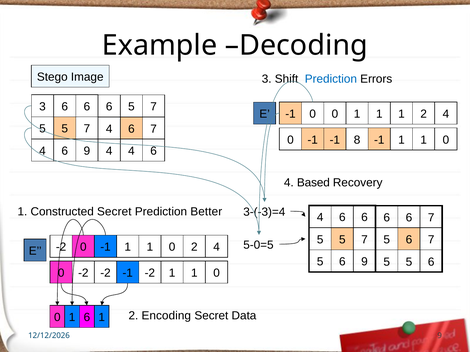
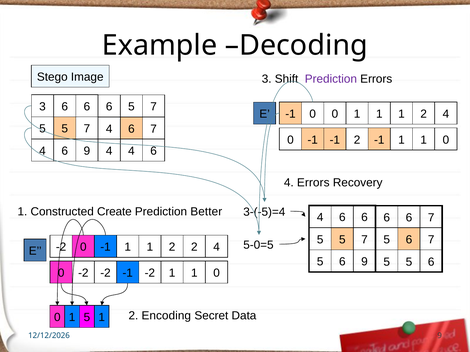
Prediction at (331, 79) colour: blue -> purple
-1 8: 8 -> 2
4 Based: Based -> Errors
Constructed Secret: Secret -> Create
3-(-3)=4: 3-(-3)=4 -> 3-(-5)=4
0 at (172, 247): 0 -> 2
1 6: 6 -> 5
